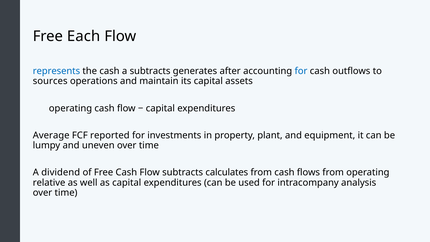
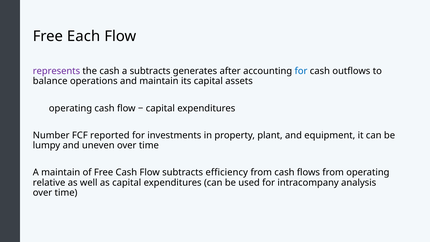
represents colour: blue -> purple
sources: sources -> balance
Average: Average -> Number
A dividend: dividend -> maintain
calculates: calculates -> efficiency
